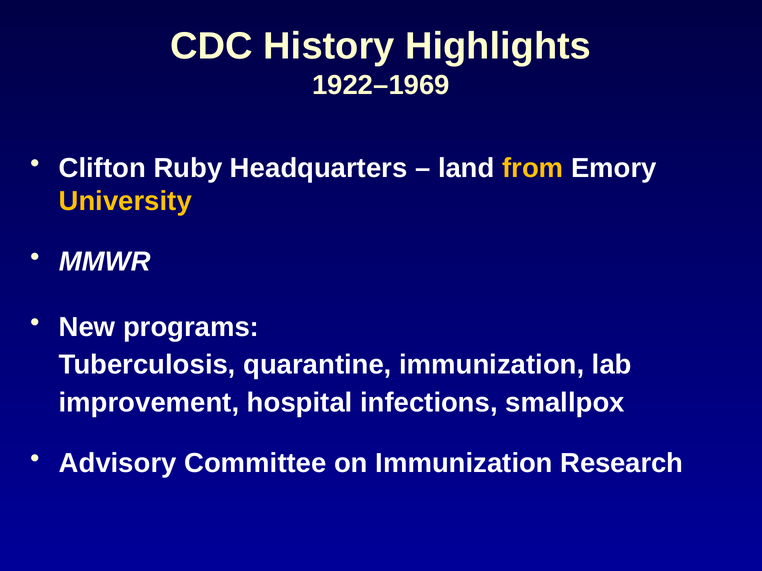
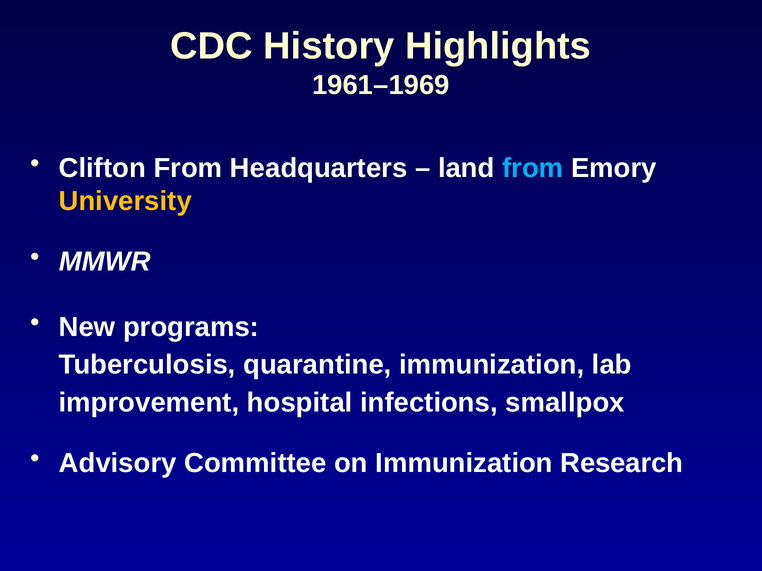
1922–1969: 1922–1969 -> 1961–1969
Clifton Ruby: Ruby -> From
from at (533, 168) colour: yellow -> light blue
